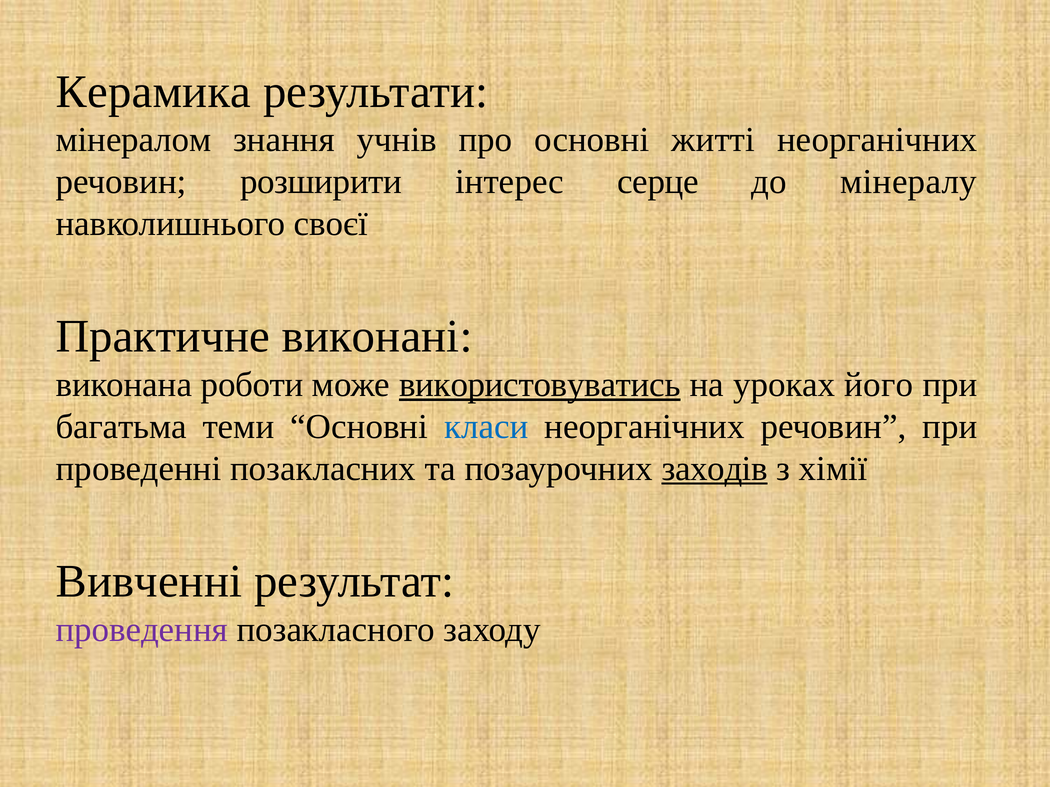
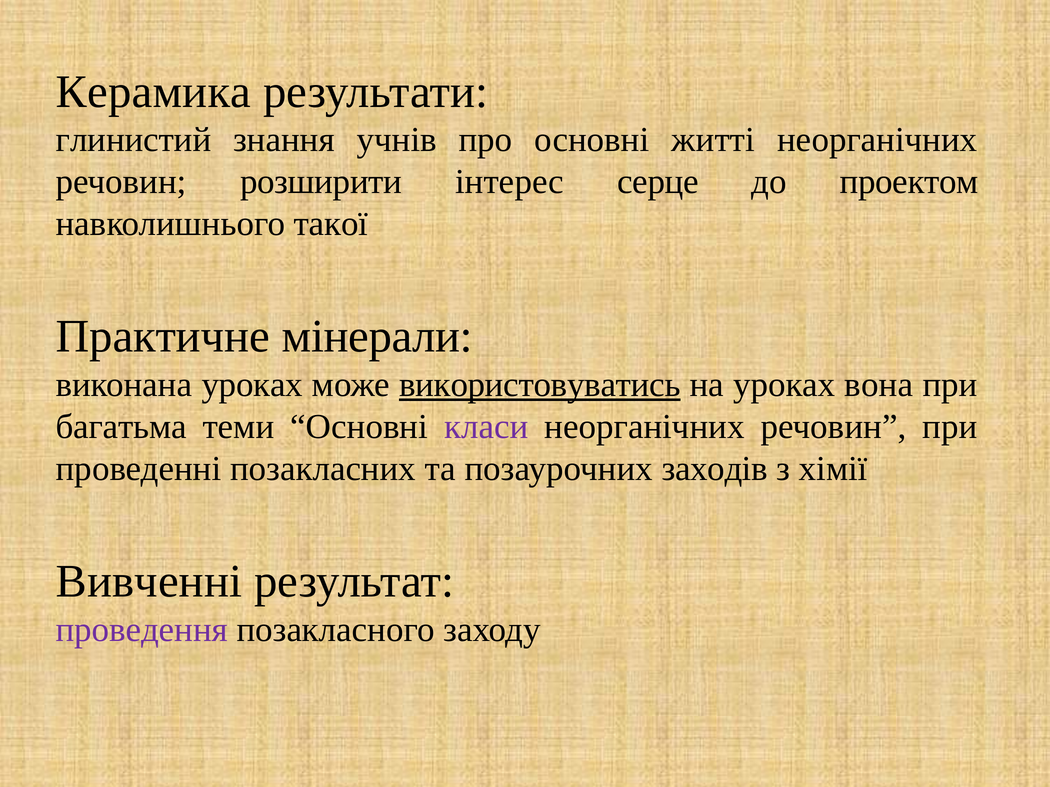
мінералом: мінералом -> глинистий
мінералу: мінералу -> проектом
своєї: своєї -> такої
виконані: виконані -> мінерали
виконана роботи: роботи -> уроках
його: його -> вона
класи colour: blue -> purple
заходів underline: present -> none
